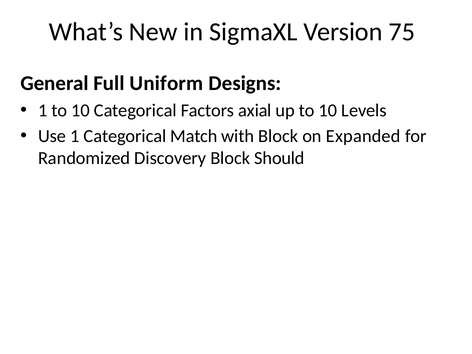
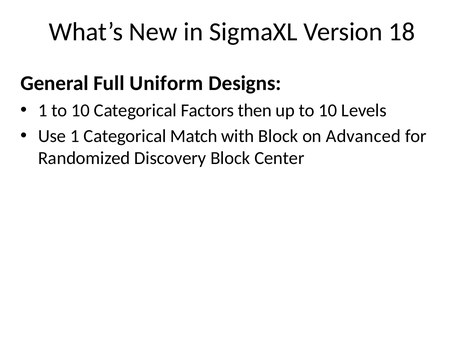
75: 75 -> 18
axial: axial -> then
Expanded: Expanded -> Advanced
Should: Should -> Center
